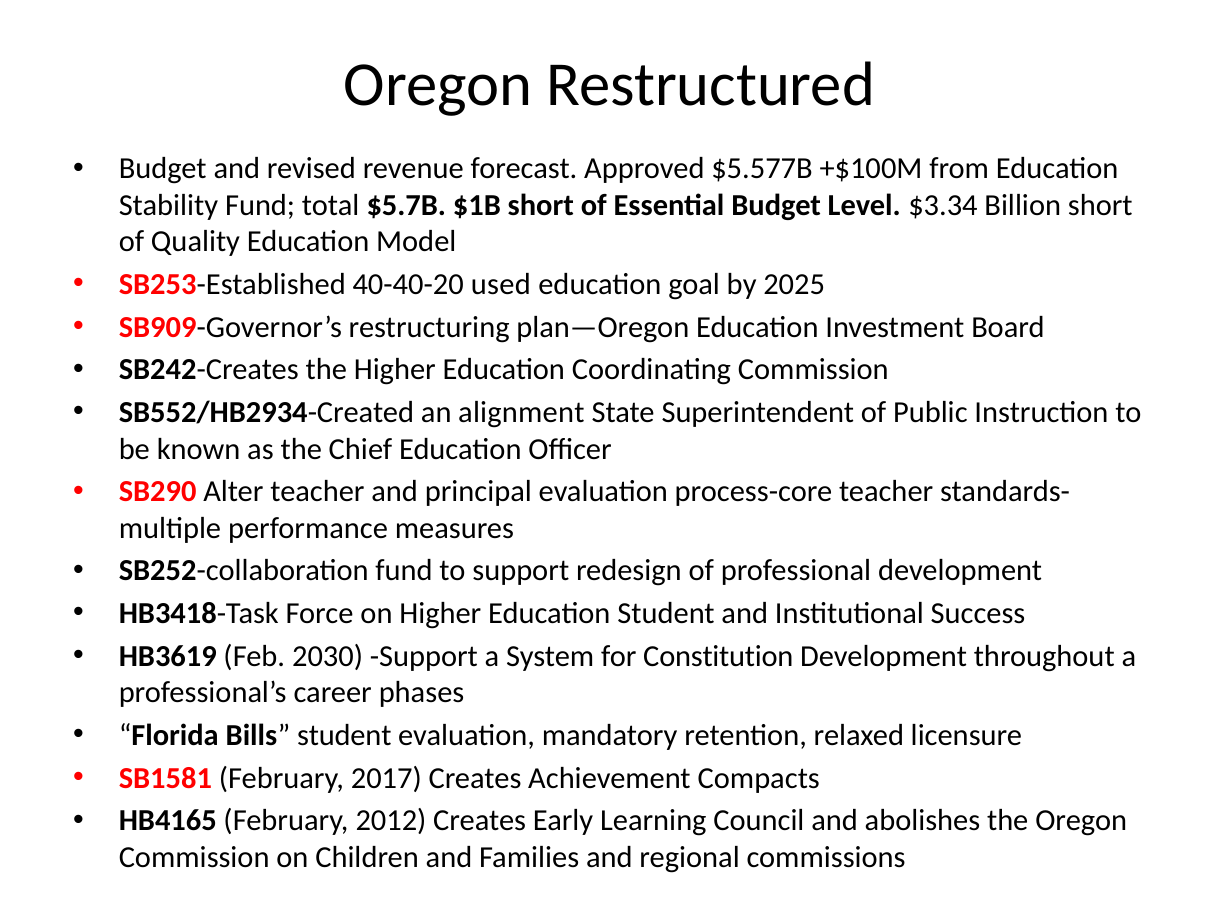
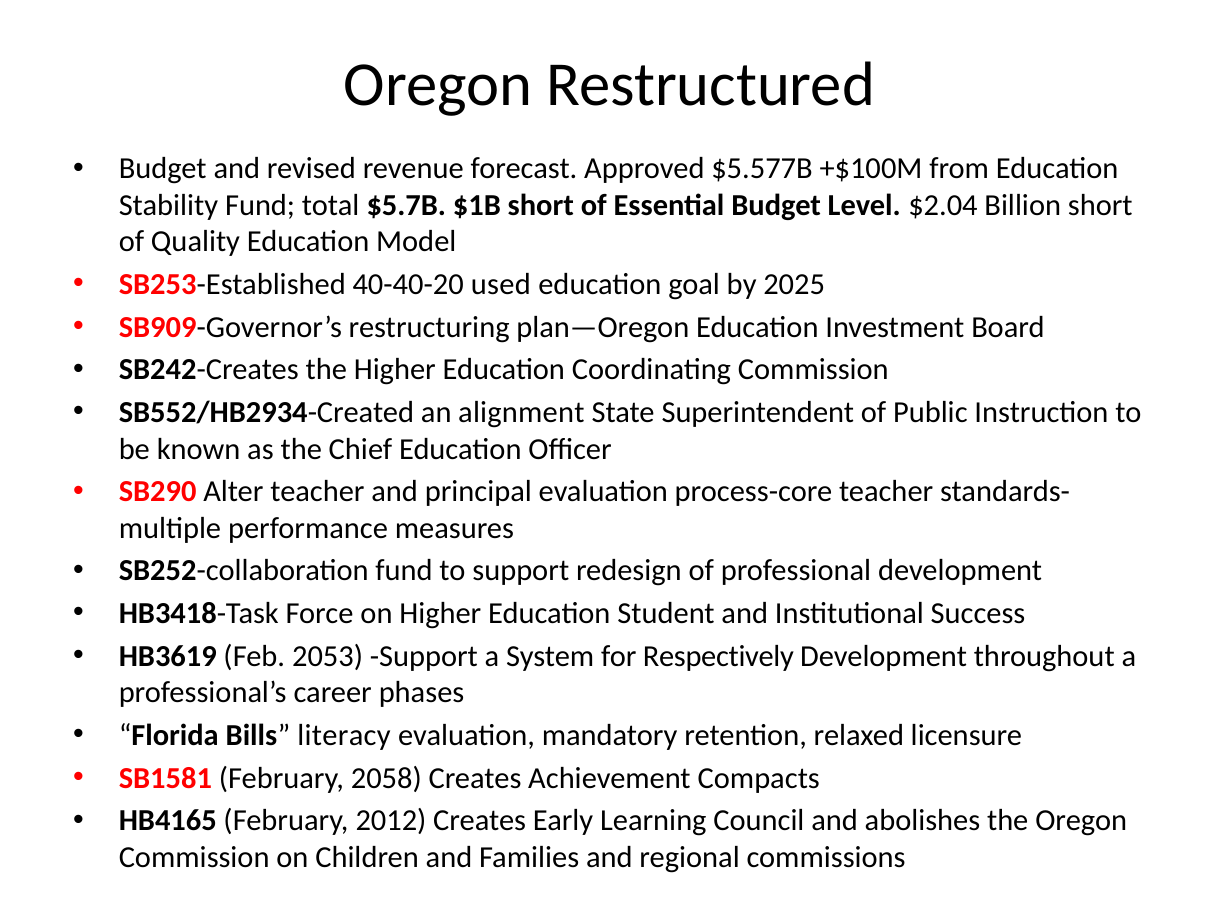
$3.34: $3.34 -> $2.04
2030: 2030 -> 2053
Constitution: Constitution -> Respectively
Bills student: student -> literacy
2017: 2017 -> 2058
